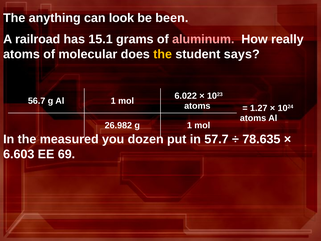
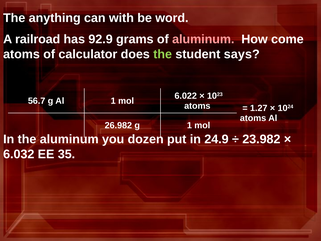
look: look -> with
been: been -> word
15.1: 15.1 -> 92.9
really: really -> come
molecular: molecular -> calculator
the at (163, 54) colour: yellow -> light green
the measured: measured -> aluminum
57.7: 57.7 -> 24.9
78.635: 78.635 -> 23.982
6.603: 6.603 -> 6.032
69: 69 -> 35
